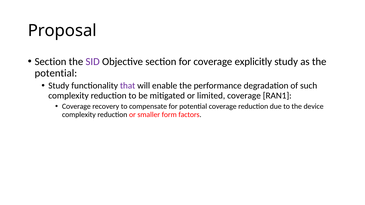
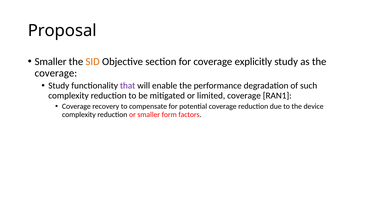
Section at (51, 62): Section -> Smaller
SID colour: purple -> orange
potential at (56, 73): potential -> coverage
